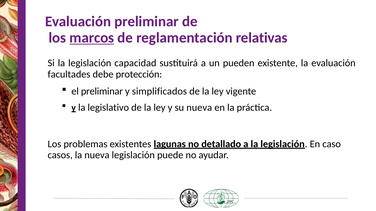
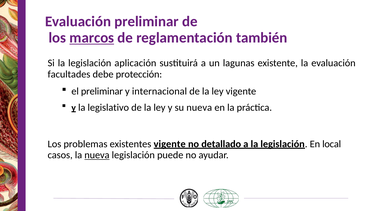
relativas: relativas -> también
capacidad: capacidad -> aplicación
pueden: pueden -> lagunas
simplificados: simplificados -> internacional
existentes lagunas: lagunas -> vigente
caso: caso -> local
nueva at (97, 155) underline: none -> present
